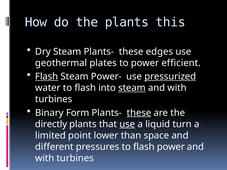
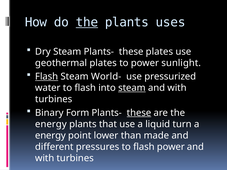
the at (87, 22) underline: none -> present
this: this -> uses
these edges: edges -> plates
efficient: efficient -> sunlight
Power-: Power- -> World-
pressurized underline: present -> none
directly at (51, 124): directly -> energy
use at (127, 124) underline: present -> none
limited at (50, 136): limited -> energy
space: space -> made
